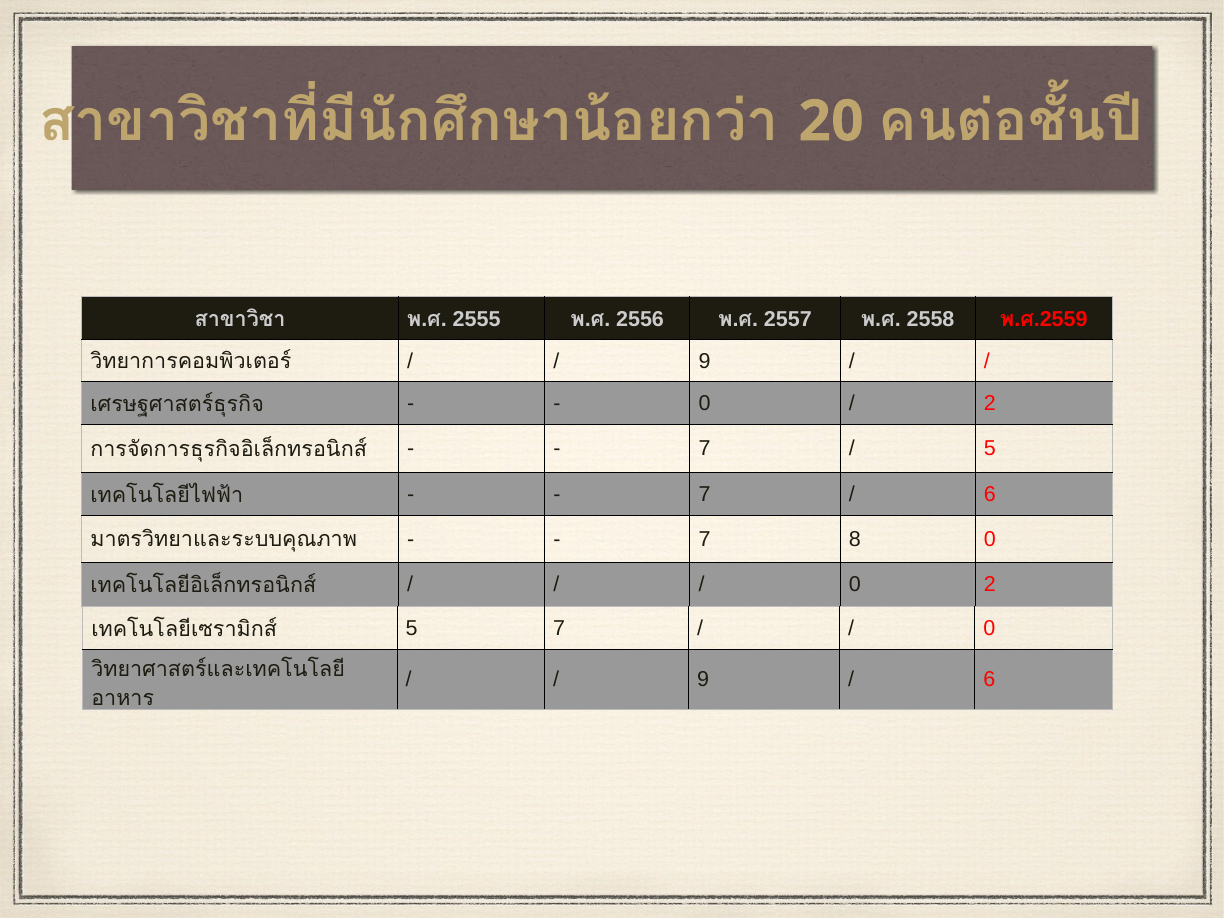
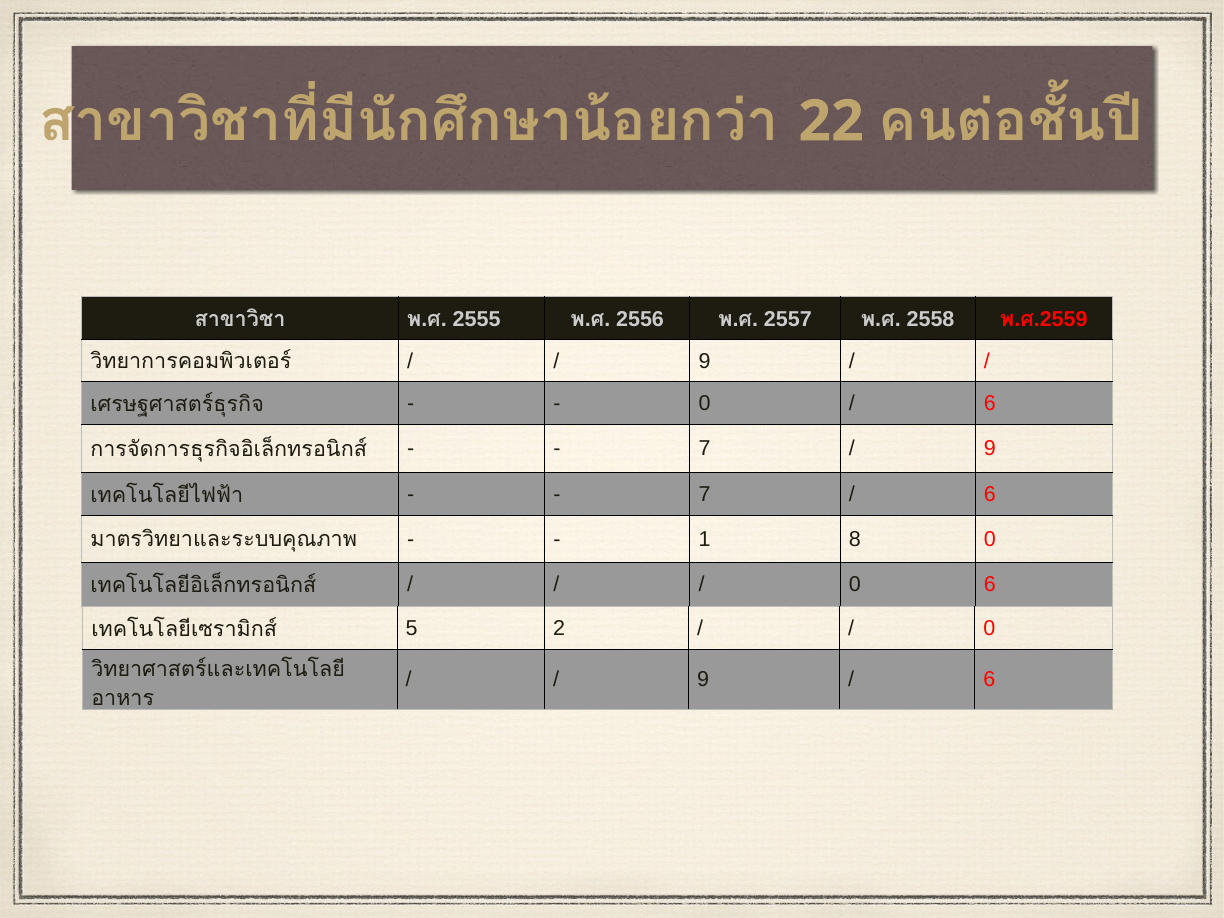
20: 20 -> 22
2 at (990, 403): 2 -> 6
5 at (990, 449): 5 -> 9
7 at (704, 539): 7 -> 1
0 2: 2 -> 6
5 7: 7 -> 2
